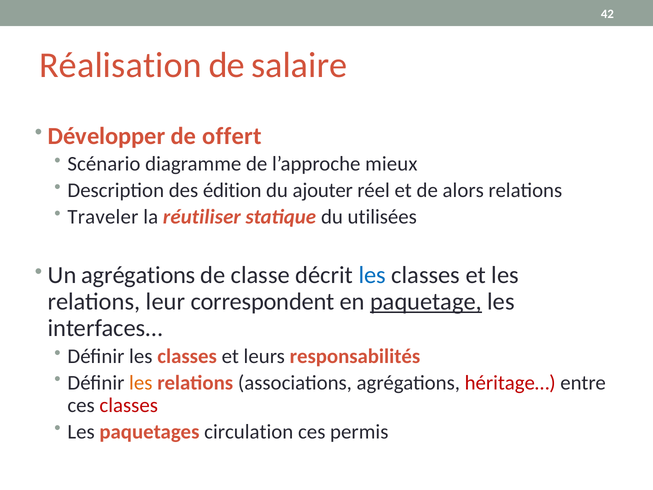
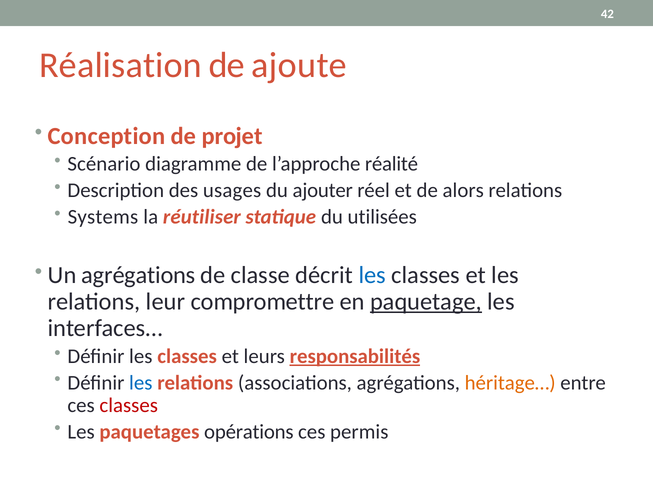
salaire: salaire -> ajoute
Développer: Développer -> Conception
offert: offert -> projet
mieux: mieux -> réalité
édition: édition -> usages
Traveler: Traveler -> Systems
correspondent: correspondent -> compromettre
responsabilités underline: none -> present
les at (141, 383) colour: orange -> blue
héritage… colour: red -> orange
circulation: circulation -> opérations
